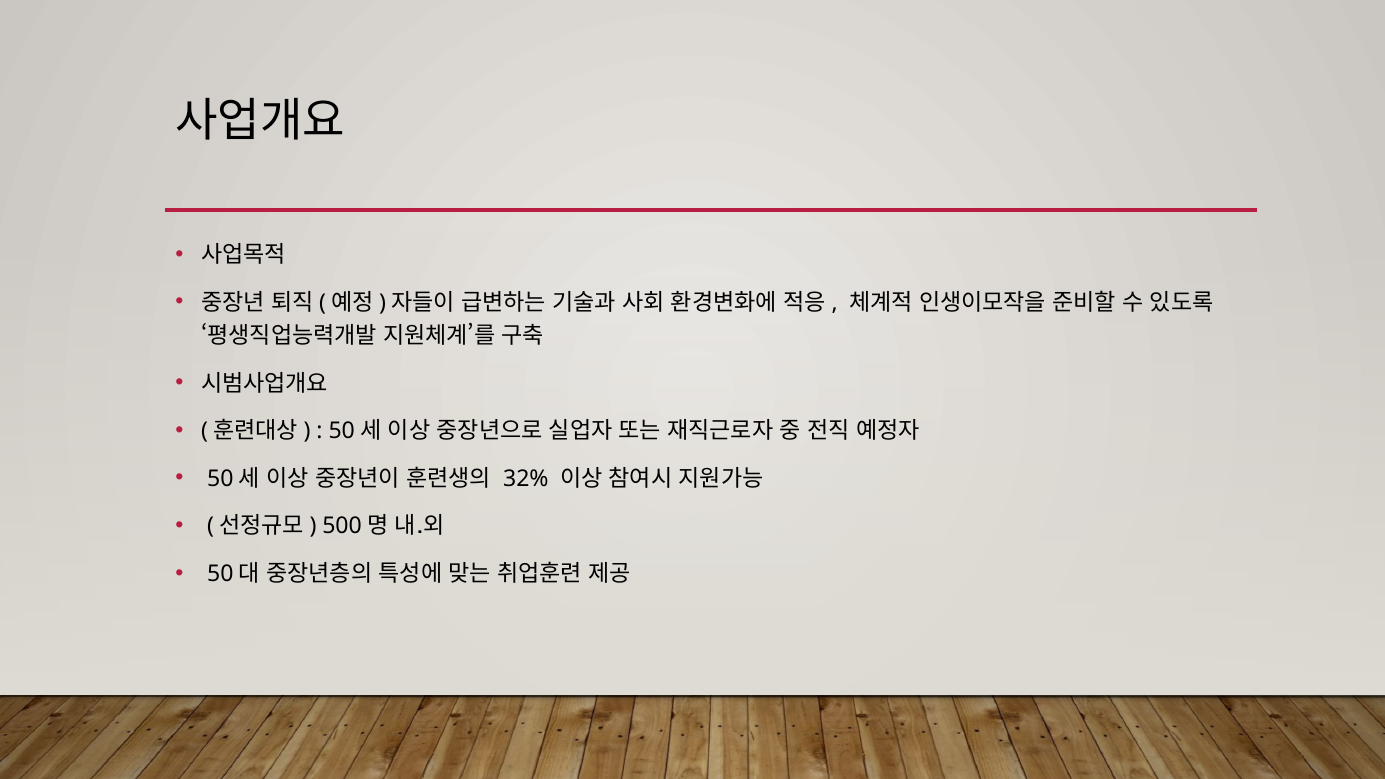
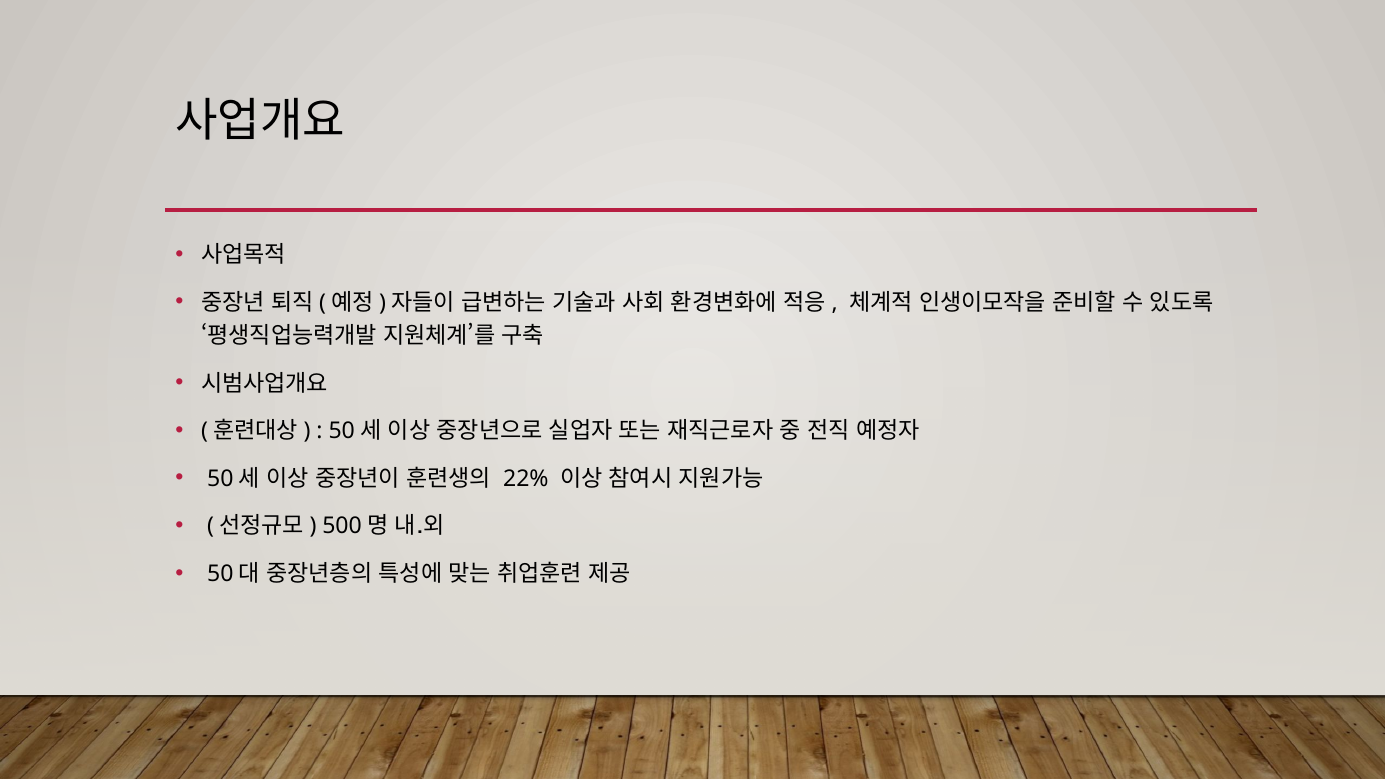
32%: 32% -> 22%
